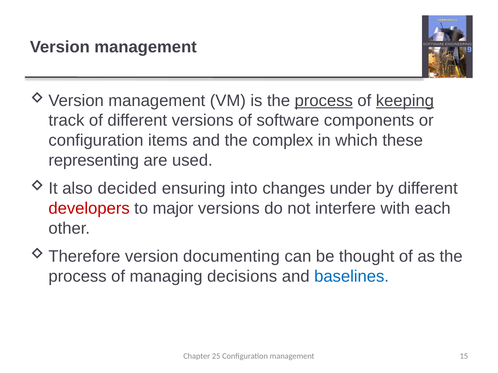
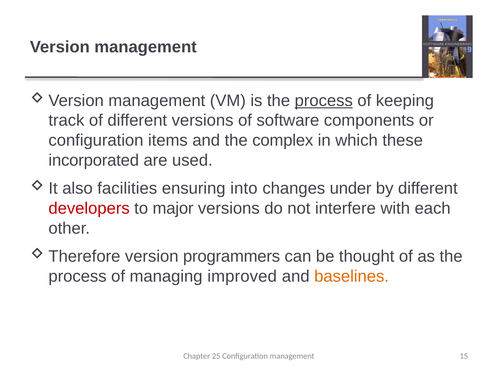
keeping underline: present -> none
representing: representing -> incorporated
decided: decided -> facilities
documenting: documenting -> programmers
decisions: decisions -> improved
baselines colour: blue -> orange
